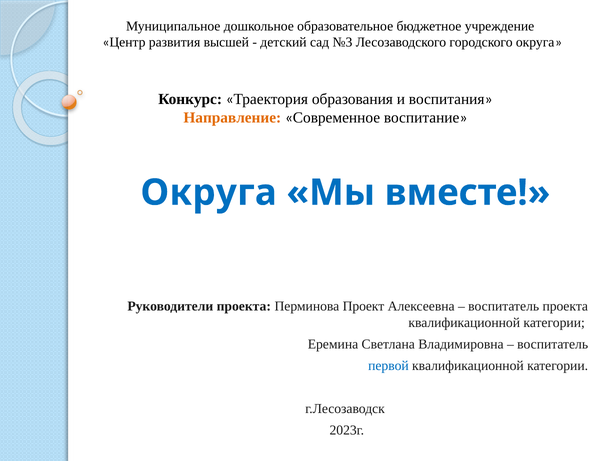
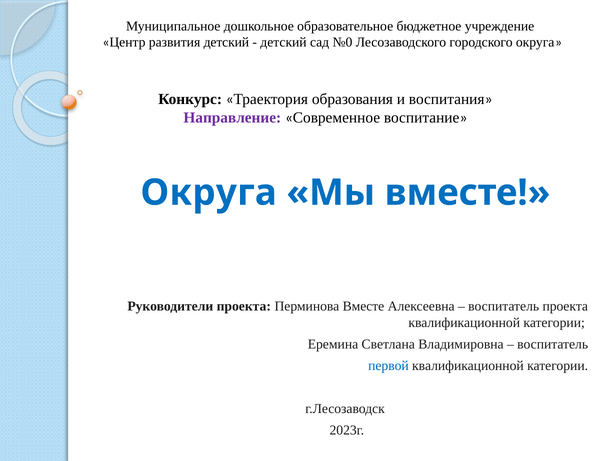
развития высшей: высшей -> детский
№3: №3 -> №0
Направление colour: orange -> purple
Перминова Проект: Проект -> Вместе
